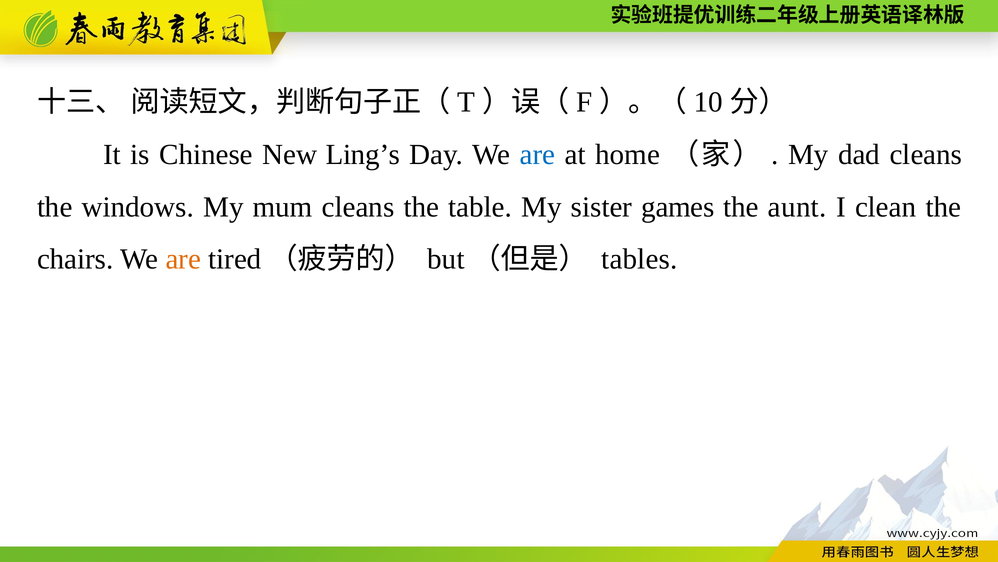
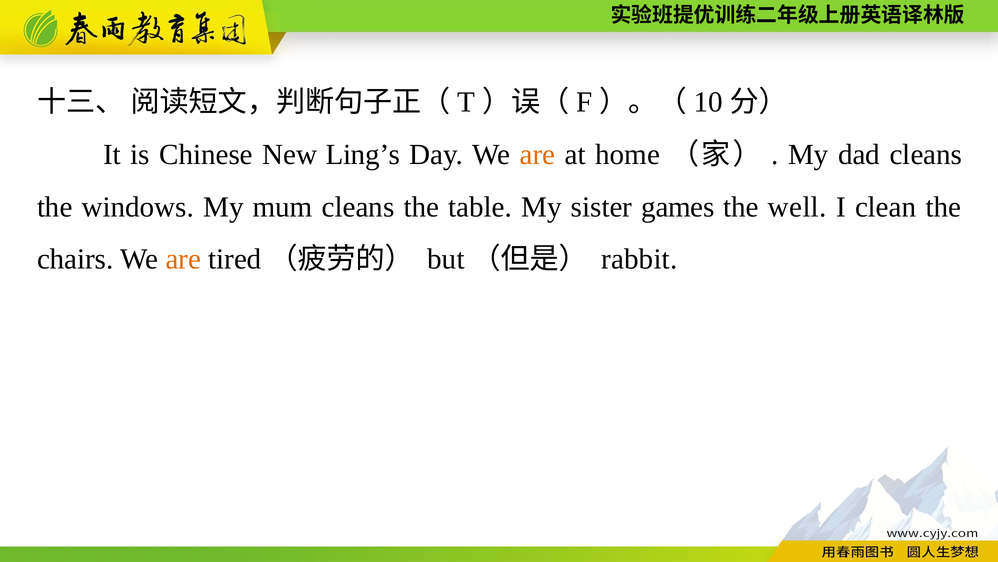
are at (538, 154) colour: blue -> orange
aunt: aunt -> well
tables: tables -> rabbit
